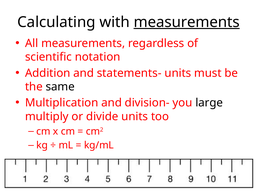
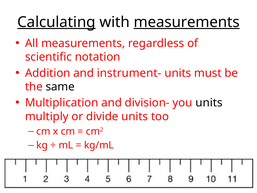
Calculating underline: none -> present
statements-: statements- -> instrument-
you large: large -> units
